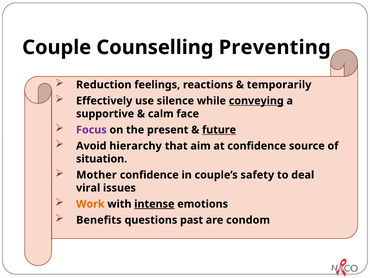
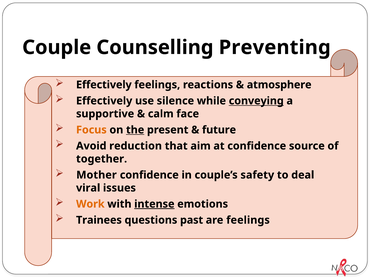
Reduction at (104, 85): Reduction -> Effectively
temporarily: temporarily -> atmosphere
Focus colour: purple -> orange
the underline: none -> present
future underline: present -> none
hierarchy: hierarchy -> reduction
situation: situation -> together
Benefits: Benefits -> Trainees
are condom: condom -> feelings
